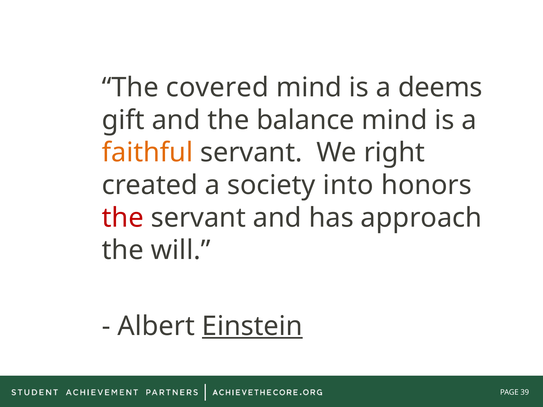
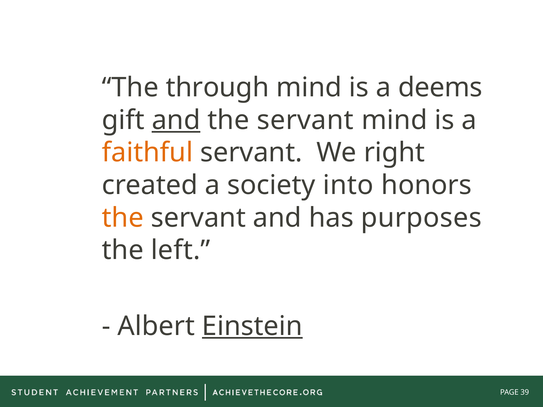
covered: covered -> through
and at (176, 120) underline: none -> present
balance at (305, 120): balance -> servant
the at (123, 218) colour: red -> orange
approach: approach -> purposes
will: will -> left
